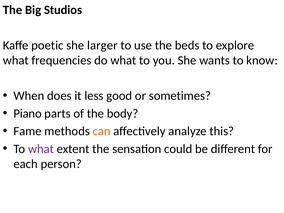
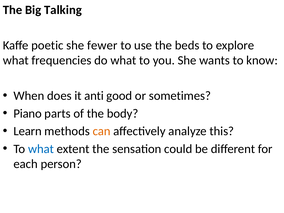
Studios: Studios -> Talking
larger: larger -> fewer
less: less -> anti
Fame: Fame -> Learn
what at (41, 149) colour: purple -> blue
